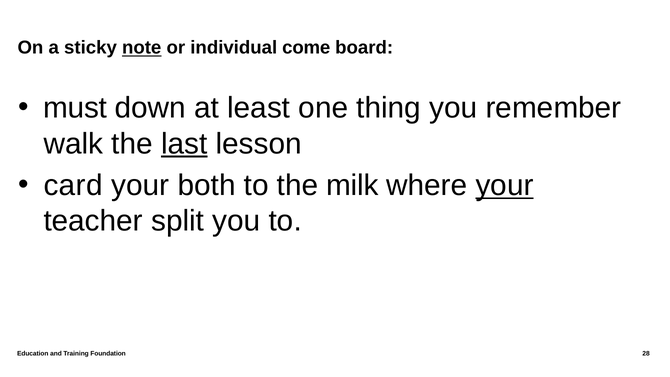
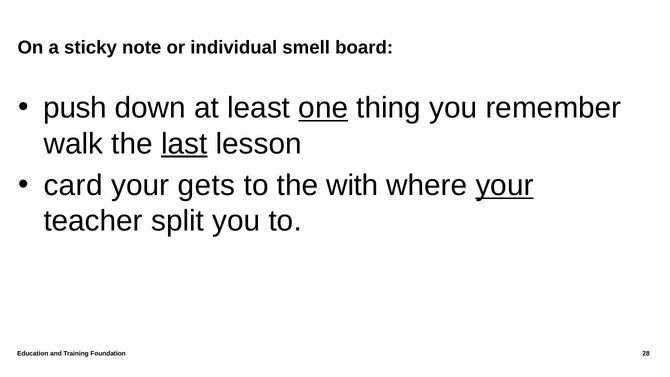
note underline: present -> none
come: come -> smell
must: must -> push
one underline: none -> present
both: both -> gets
milk: milk -> with
